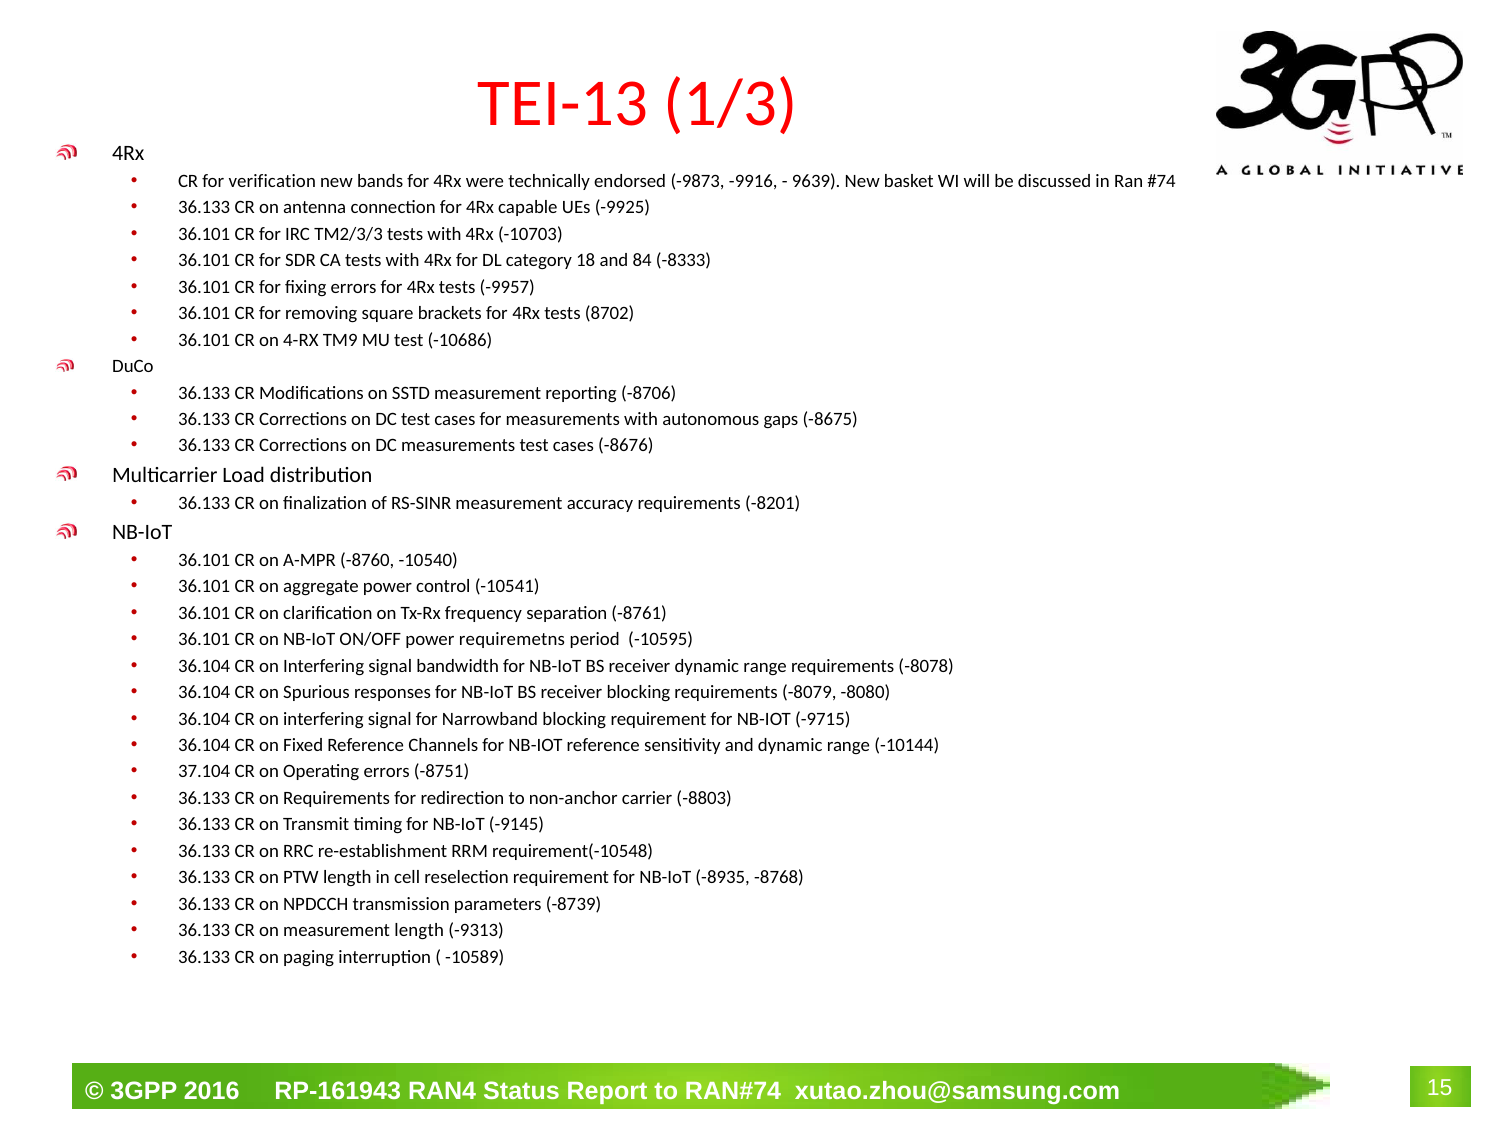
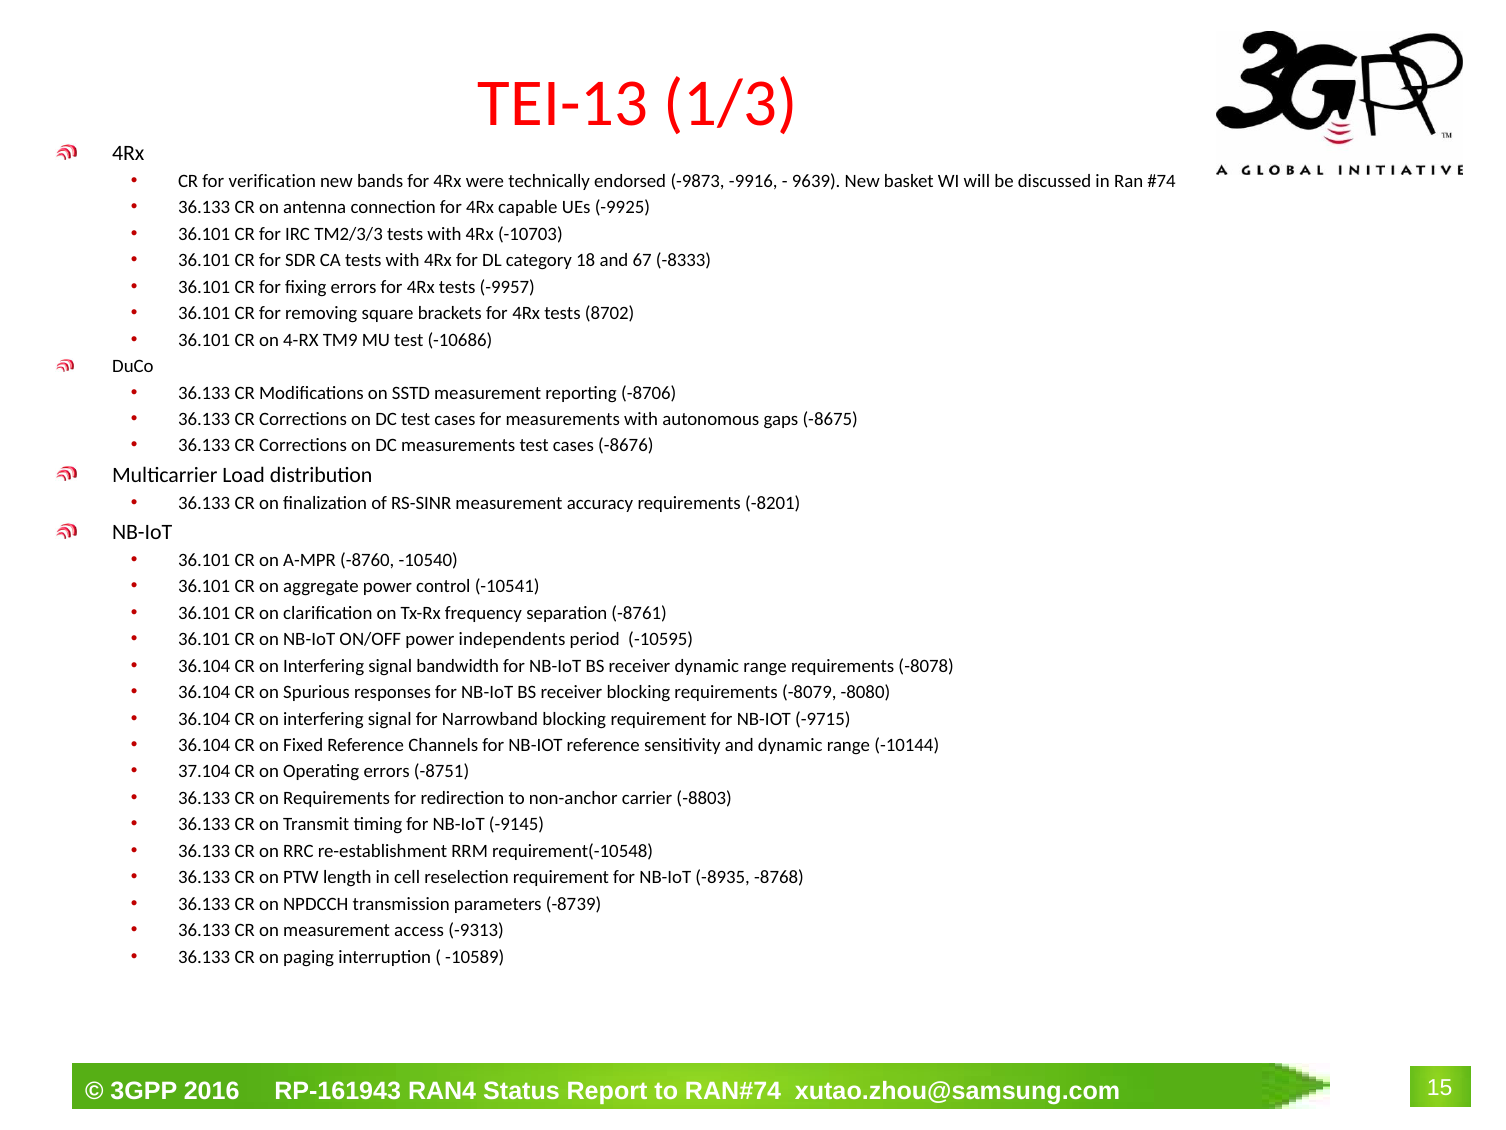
84: 84 -> 67
requiremetns: requiremetns -> independents
measurement length: length -> access
